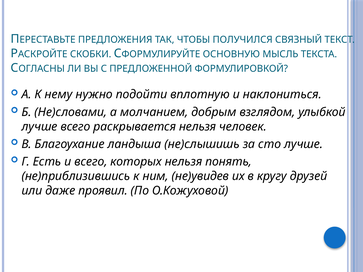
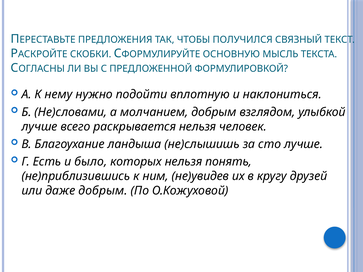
и всего: всего -> было
даже проявил: проявил -> добрым
